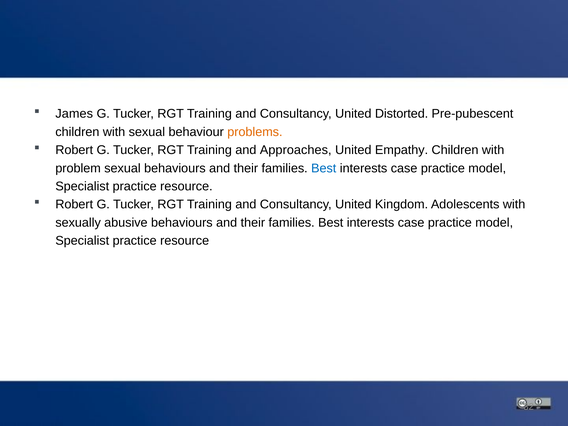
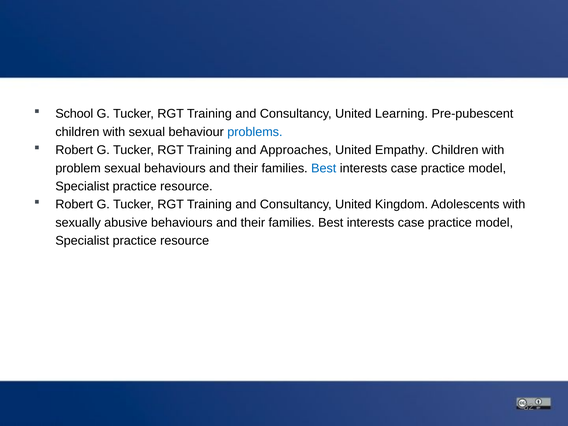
James: James -> School
Distorted: Distorted -> Learning
problems colour: orange -> blue
